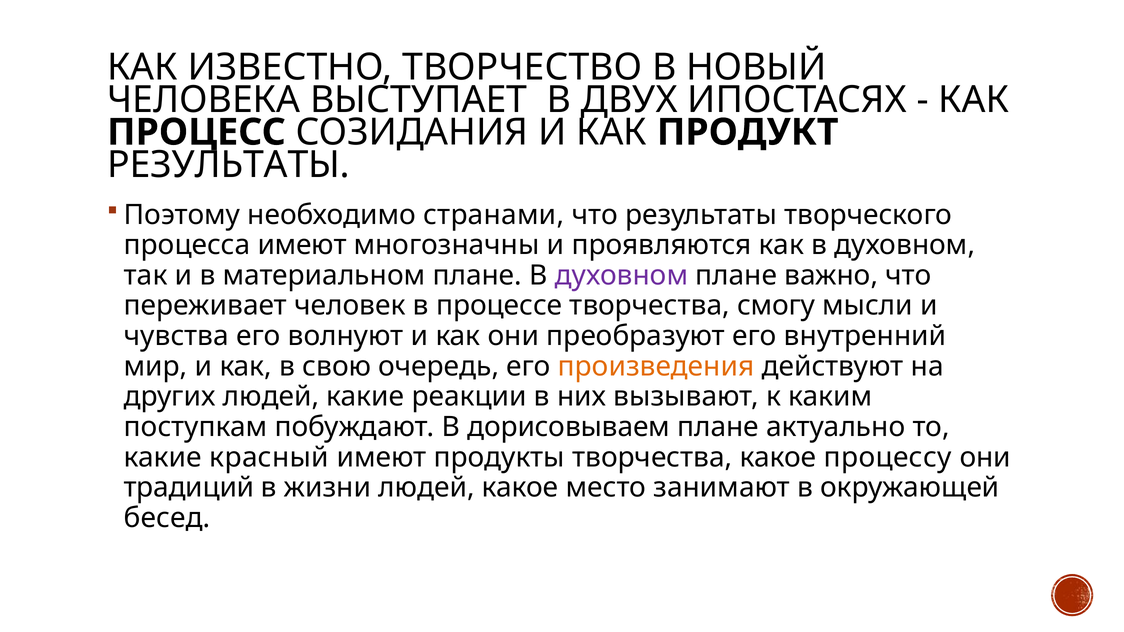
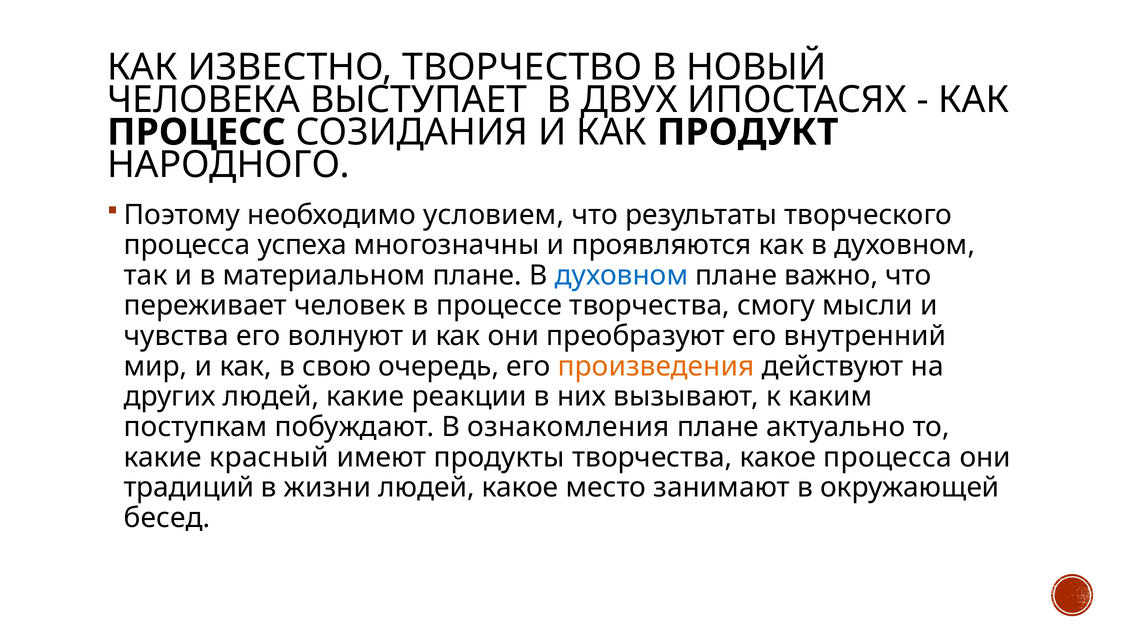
РЕЗУЛЬТАТЫ at (229, 165): РЕЗУЛЬТАТЫ -> НАРОДНОГО
странами: странами -> условием
процесса имеют: имеют -> успеха
духовном at (621, 275) colour: purple -> blue
дорисовываем: дорисовываем -> ознакомления
какое процессу: процессу -> процесса
